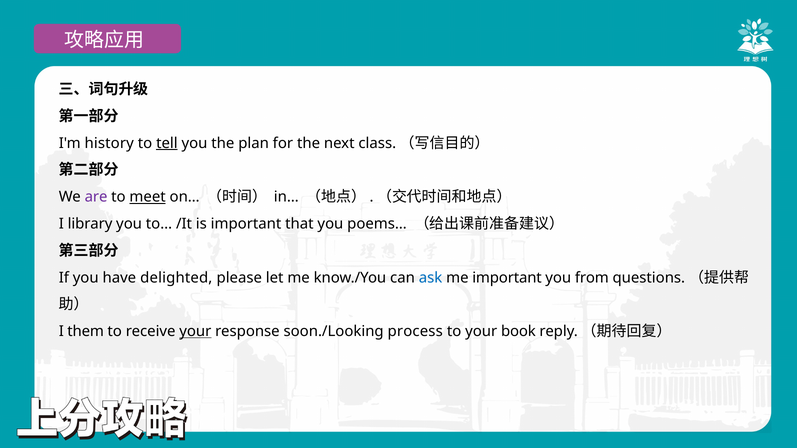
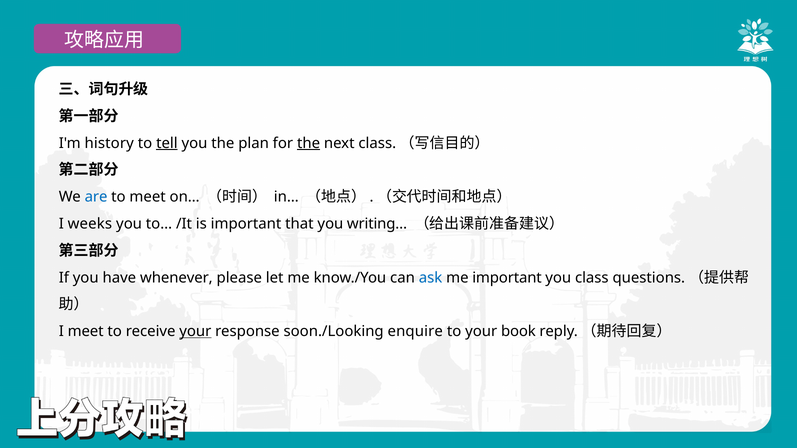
the at (309, 143) underline: none -> present
are colour: purple -> blue
meet at (148, 197) underline: present -> none
library: library -> weeks
poems…: poems… -> writing…
delighted: delighted -> whenever
you from: from -> class
I them: them -> meet
process: process -> enquire
